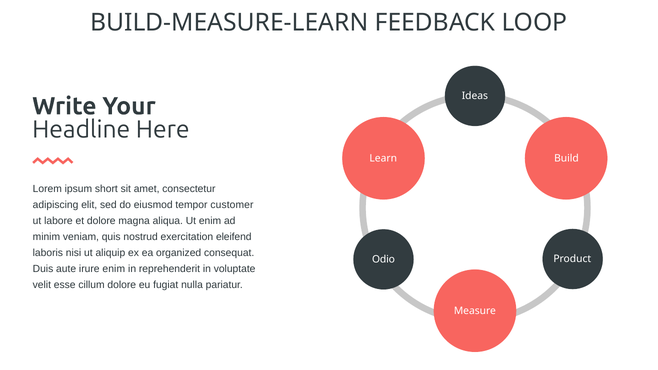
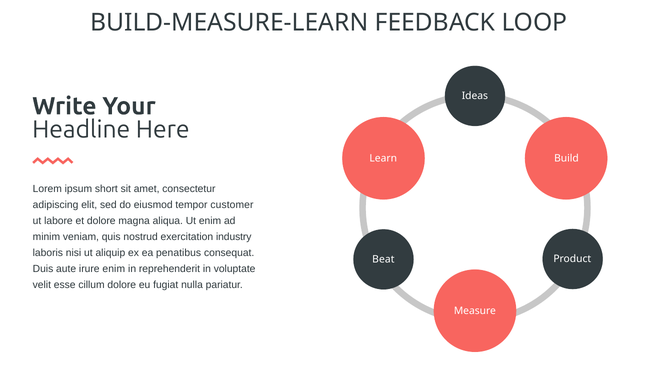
eleifend: eleifend -> industry
organized: organized -> penatibus
Odio: Odio -> Beat
